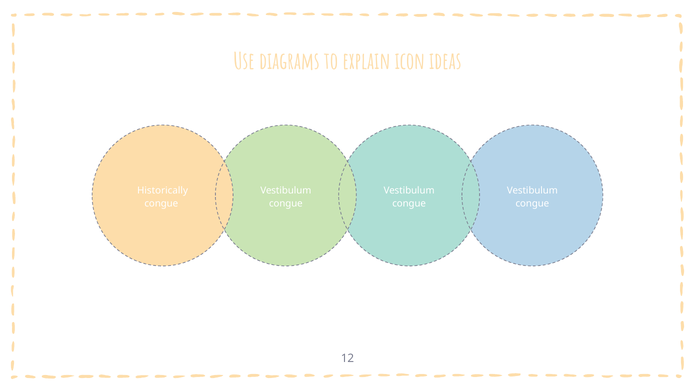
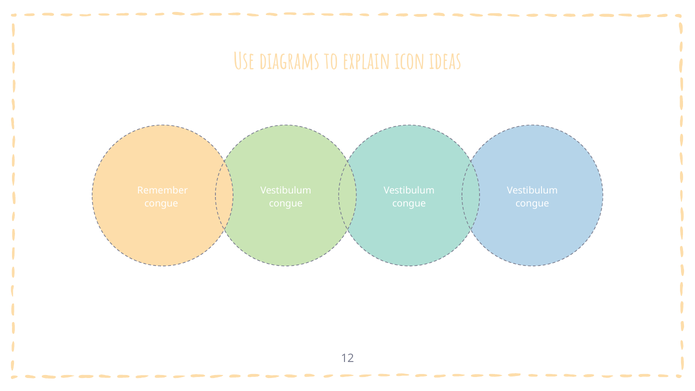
Historically: Historically -> Remember
